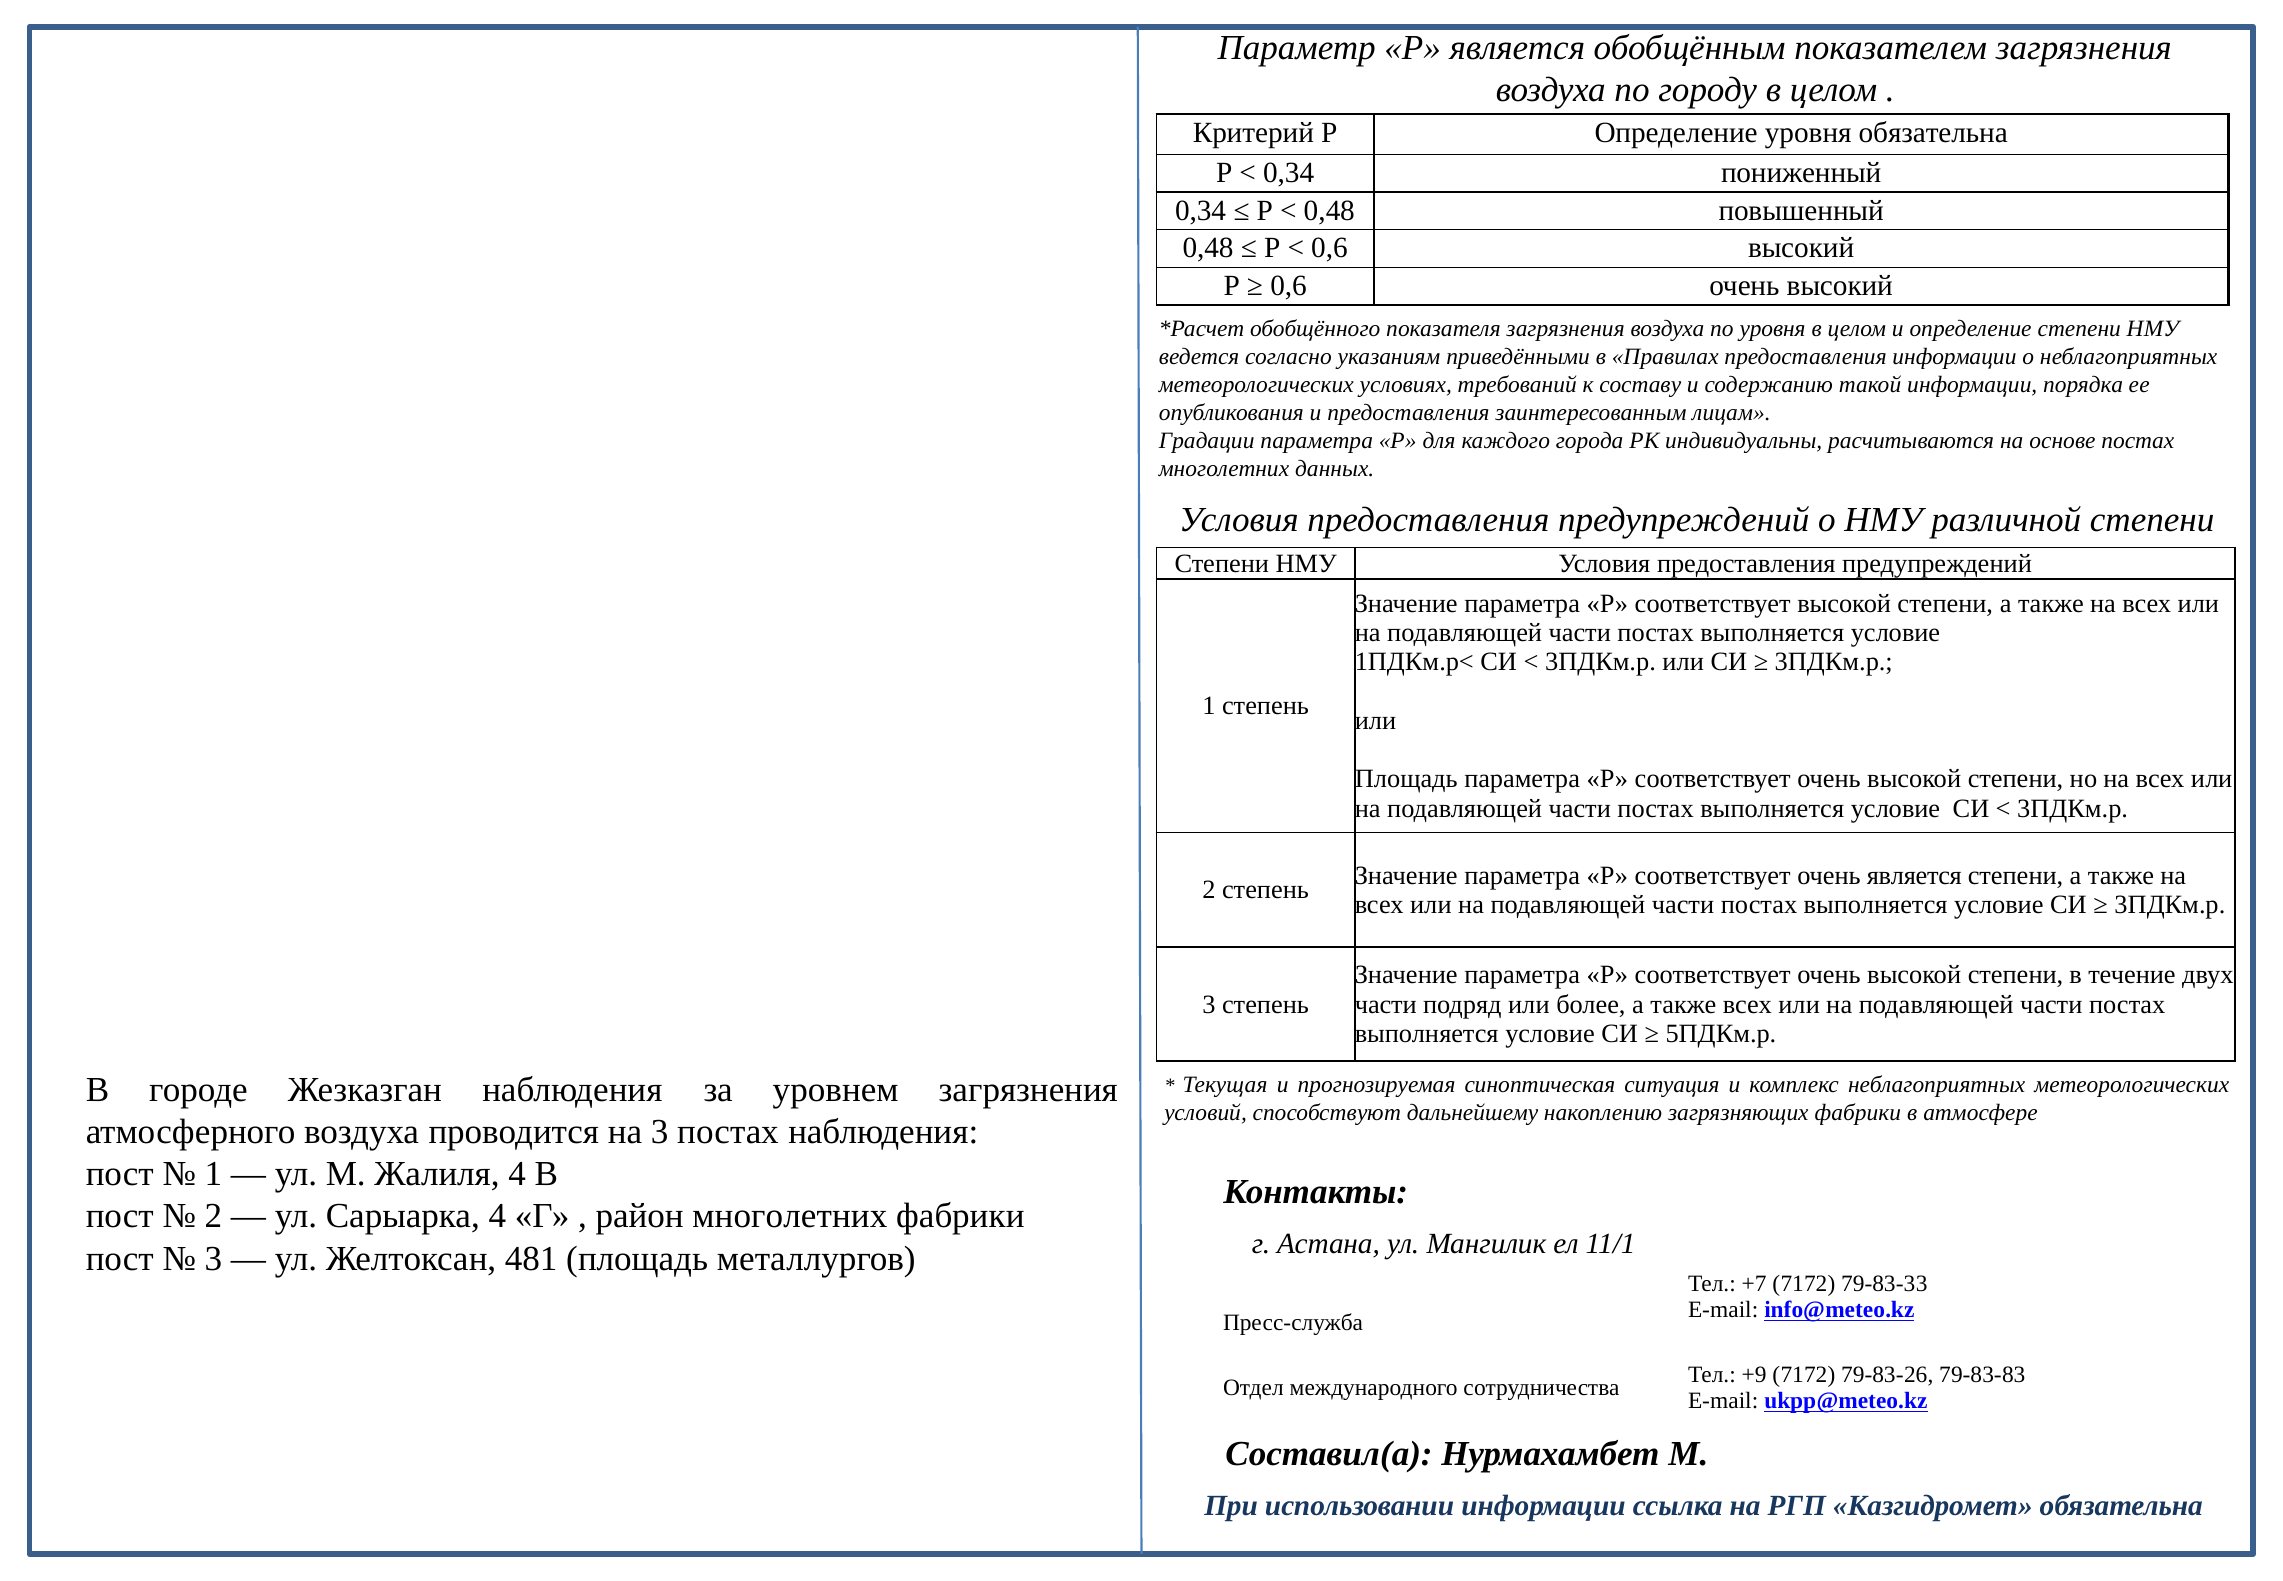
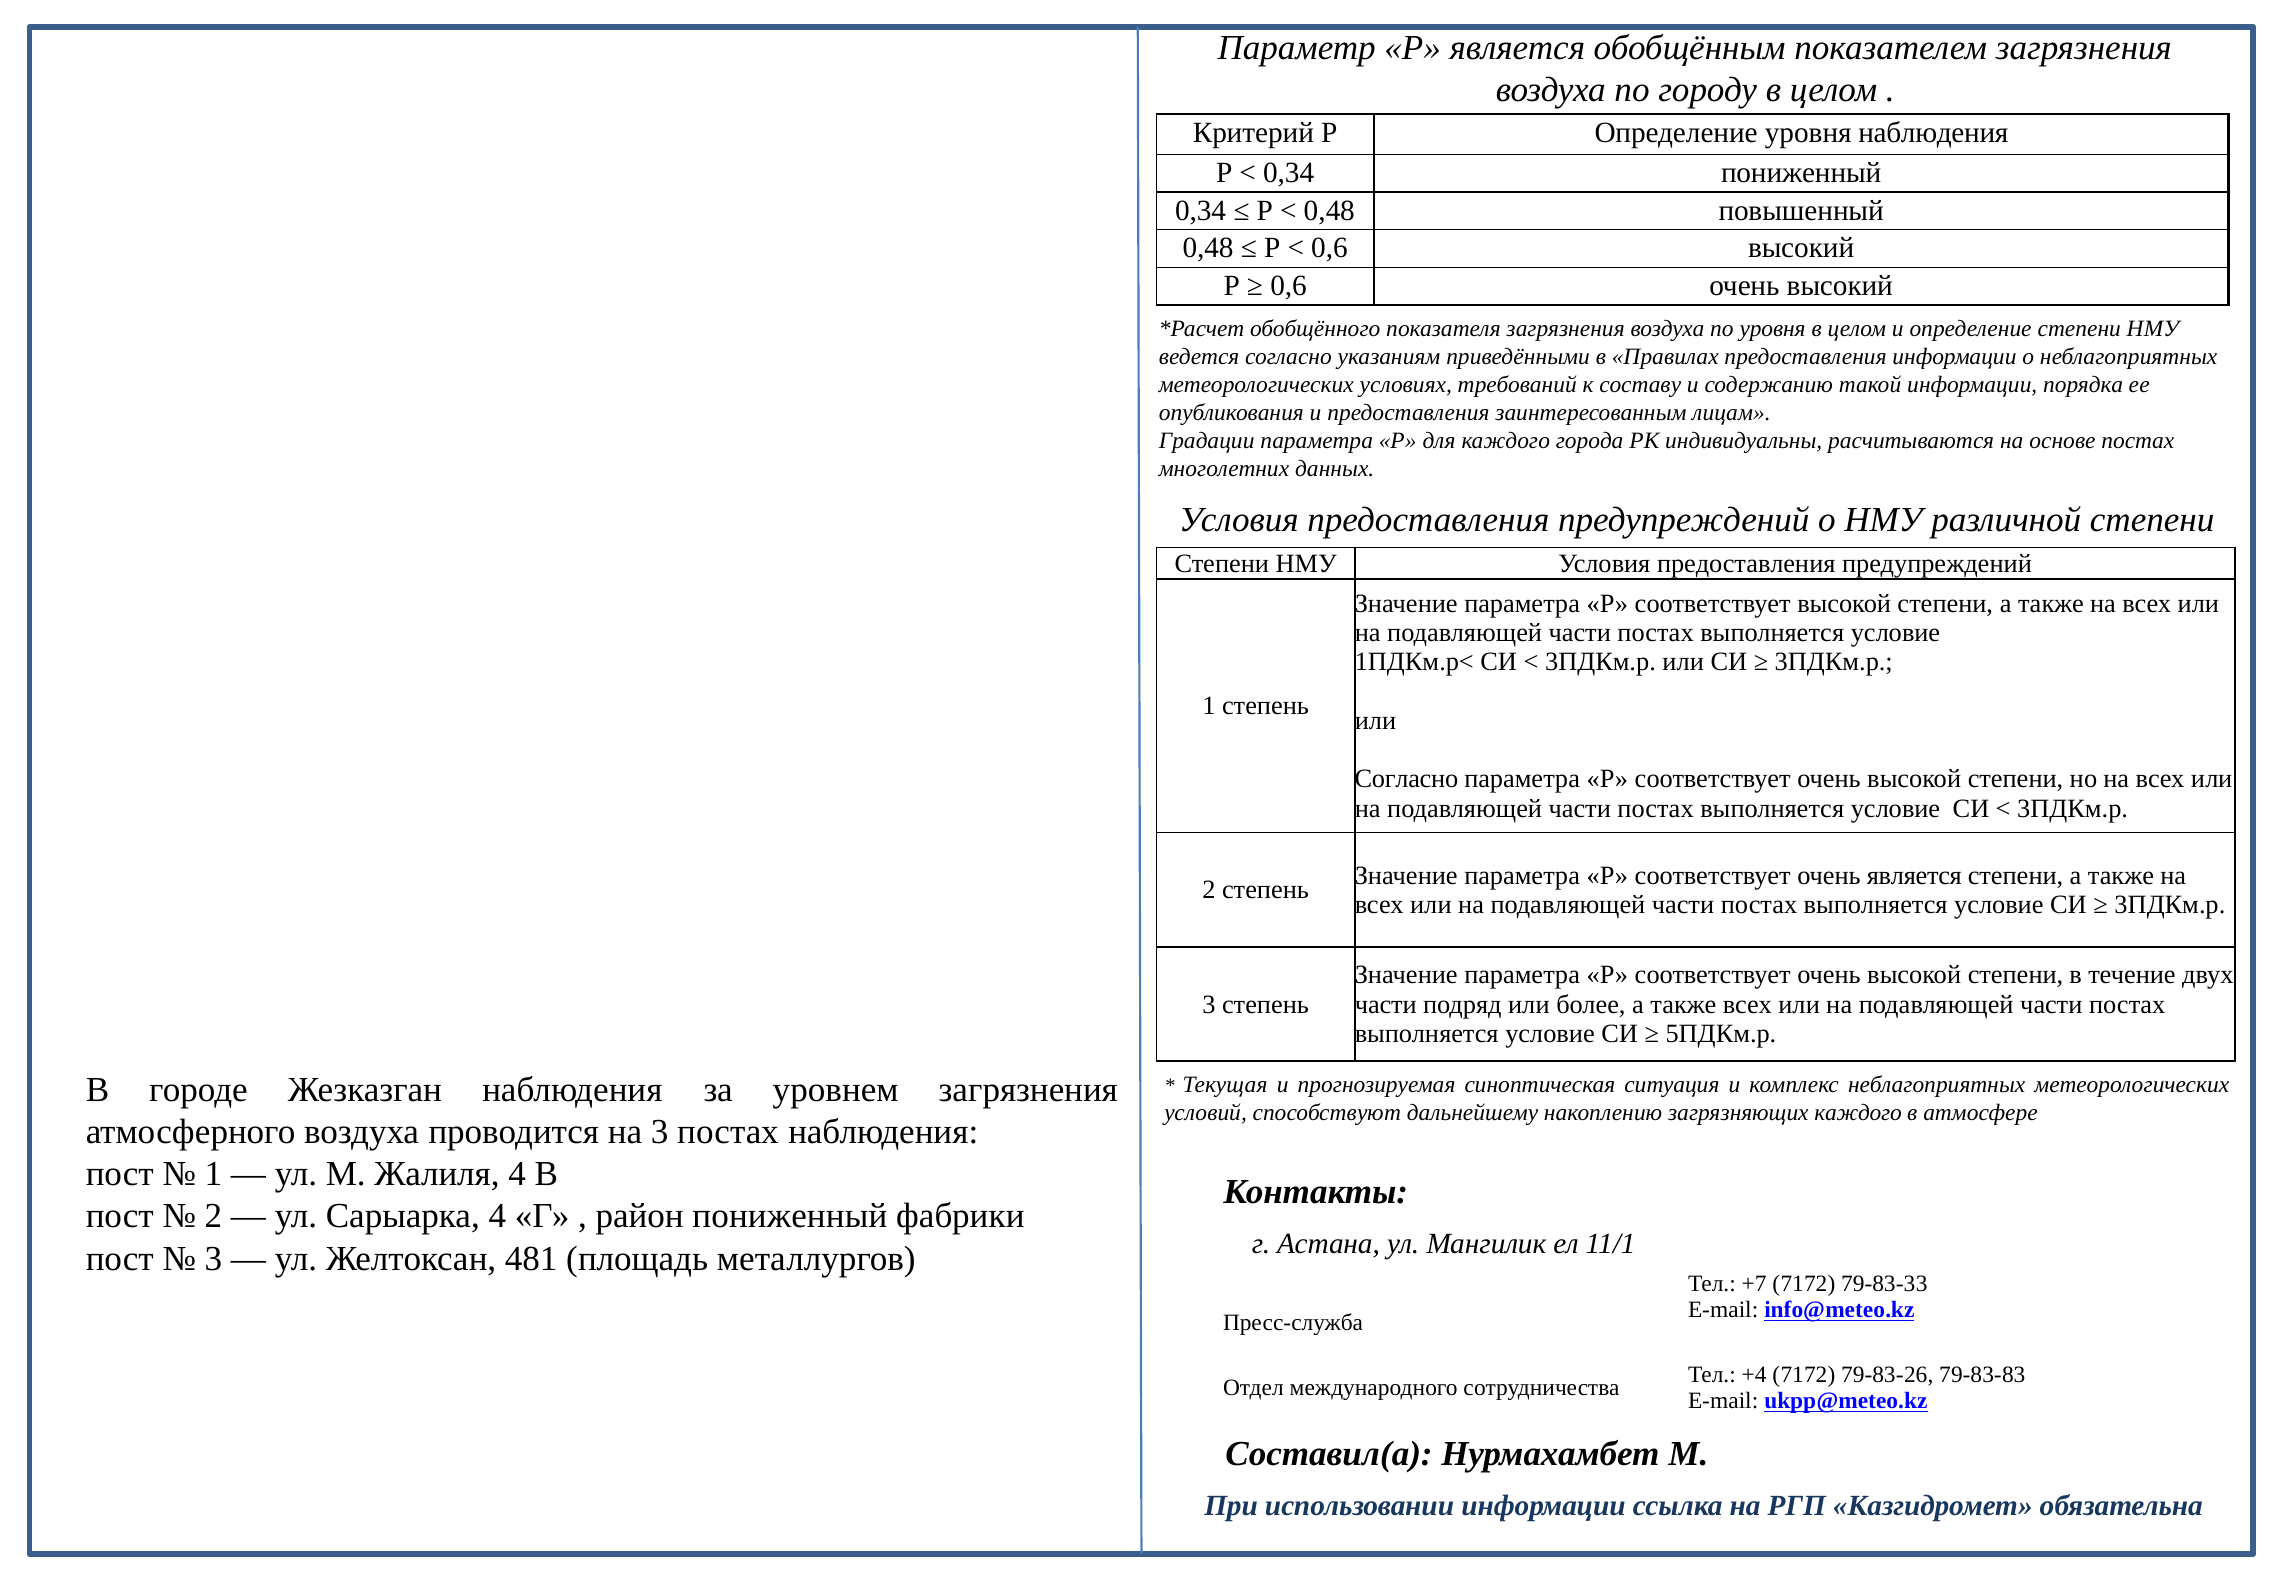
уровня обязательна: обязательна -> наблюдения
Площадь at (1406, 779): Площадь -> Согласно
загрязняющих фабрики: фабрики -> каждого
район многолетних: многолетних -> пониженный
+9: +9 -> +4
